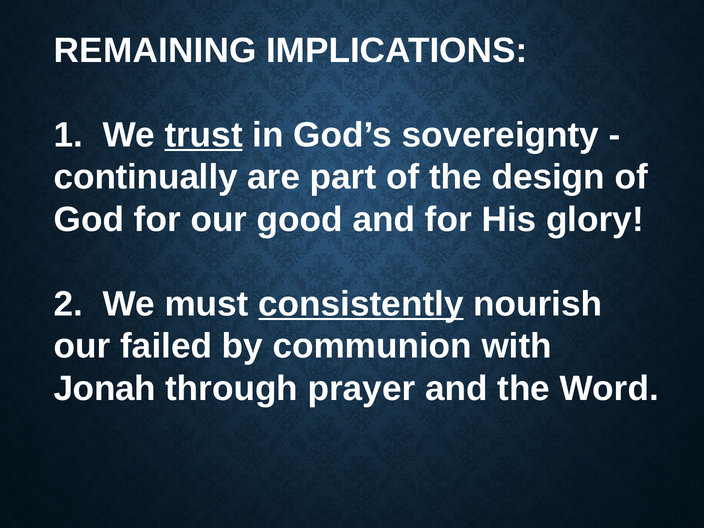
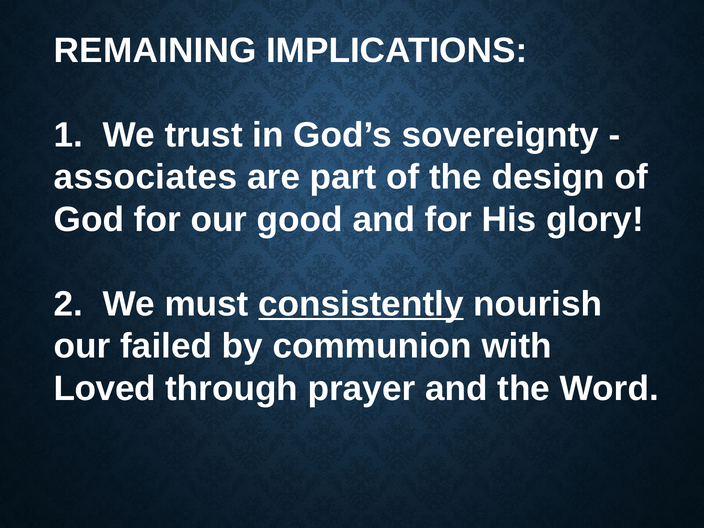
trust underline: present -> none
continually: continually -> associates
Jonah: Jonah -> Loved
